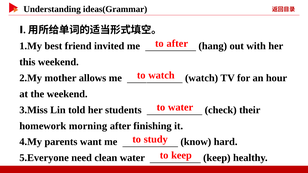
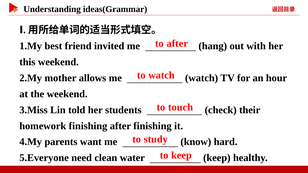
to water: water -> touch
homework morning: morning -> finishing
